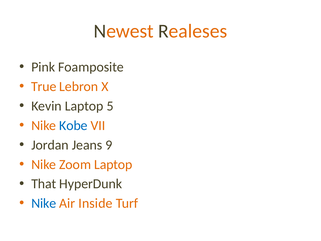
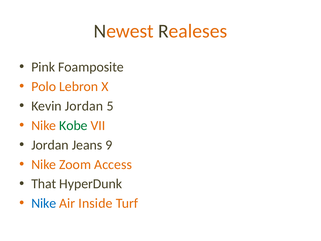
True: True -> Polo
Kevin Laptop: Laptop -> Jordan
Kobe colour: blue -> green
Zoom Laptop: Laptop -> Access
